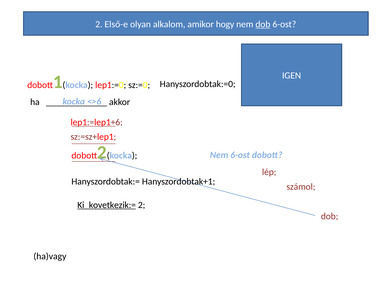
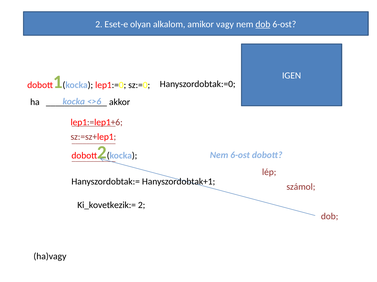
Első-e: Első-e -> Eset-e
hogy: hogy -> vagy
Ki_kovetkezik:= underline: present -> none
